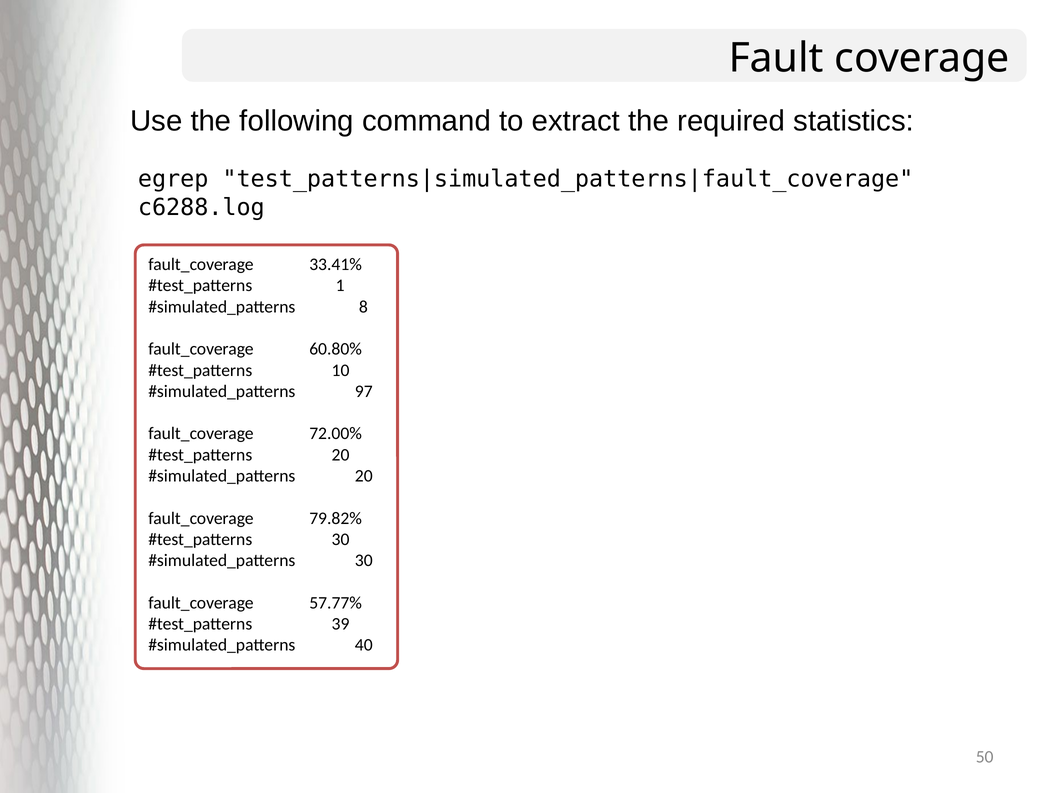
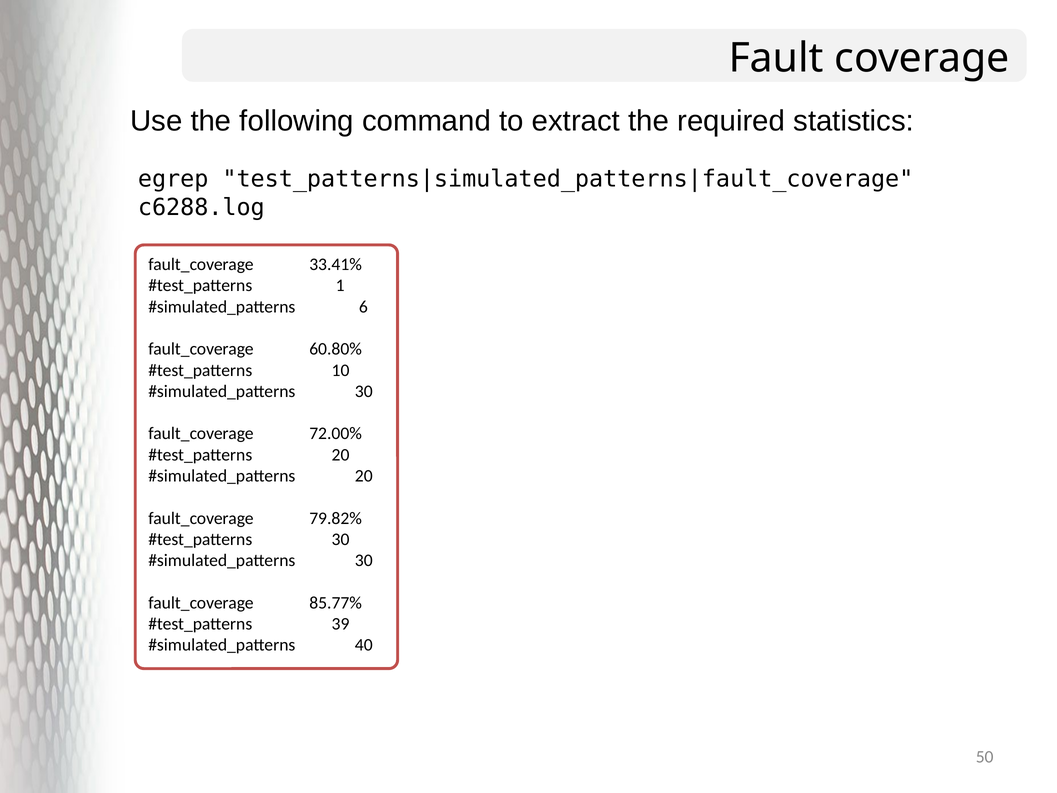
8: 8 -> 6
97 at (364, 391): 97 -> 30
57.77%: 57.77% -> 85.77%
